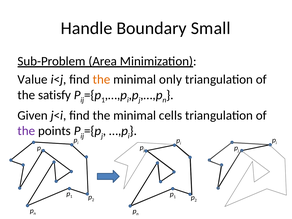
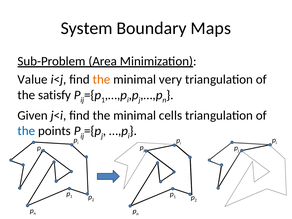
Handle: Handle -> System
Small: Small -> Maps
only: only -> very
the at (26, 131) colour: purple -> blue
